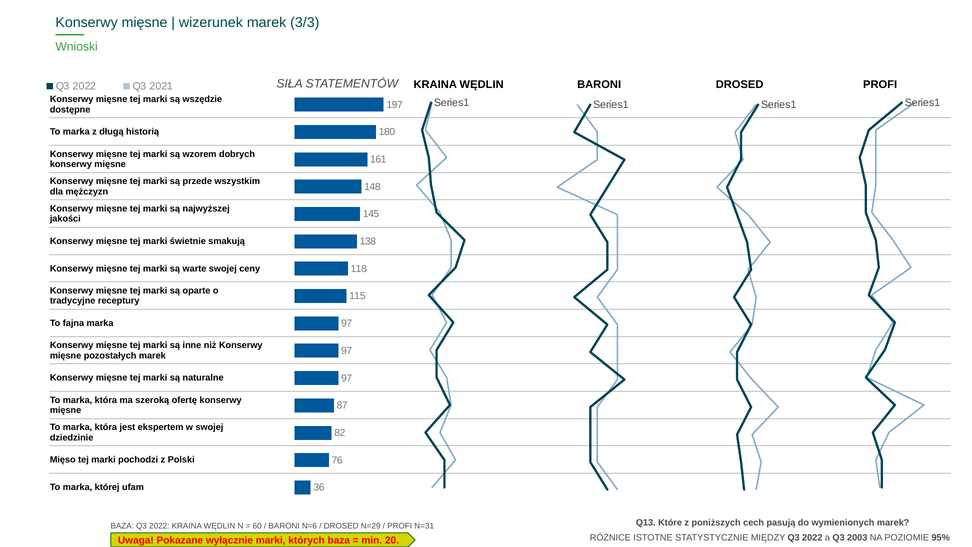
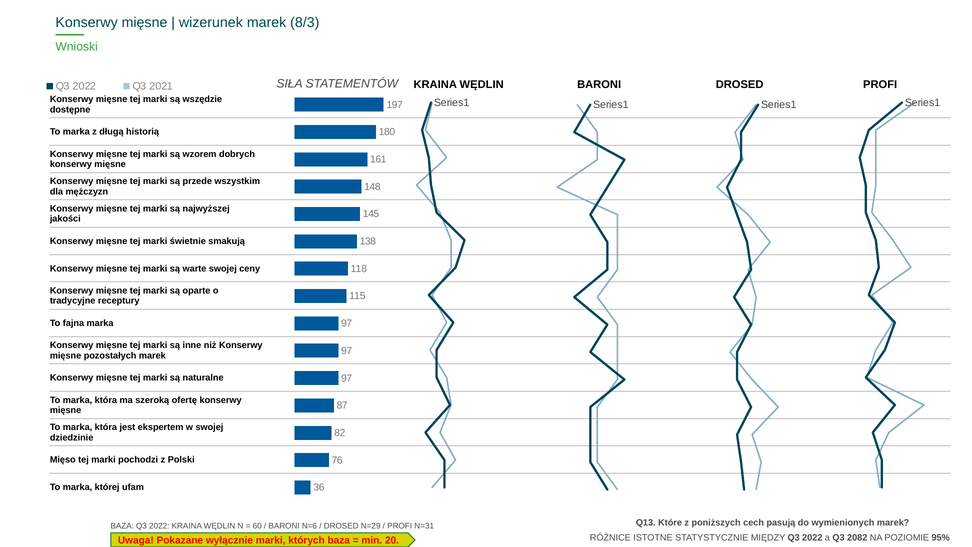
3/3: 3/3 -> 8/3
2003: 2003 -> 2082
